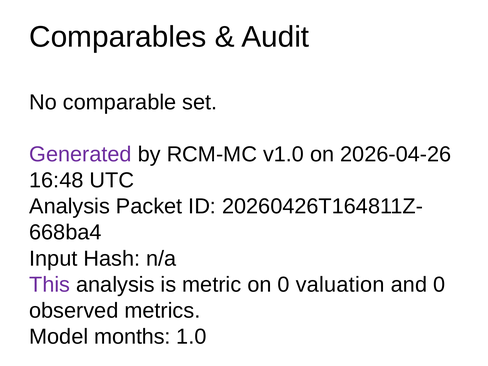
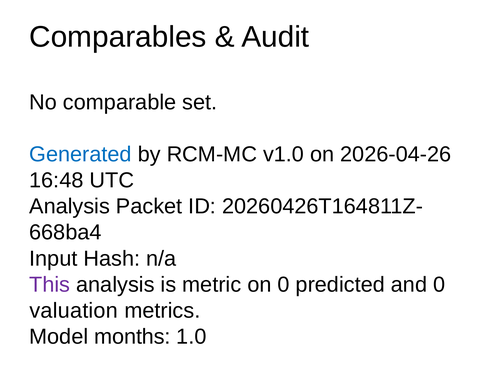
Generated colour: purple -> blue
valuation: valuation -> predicted
observed: observed -> valuation
